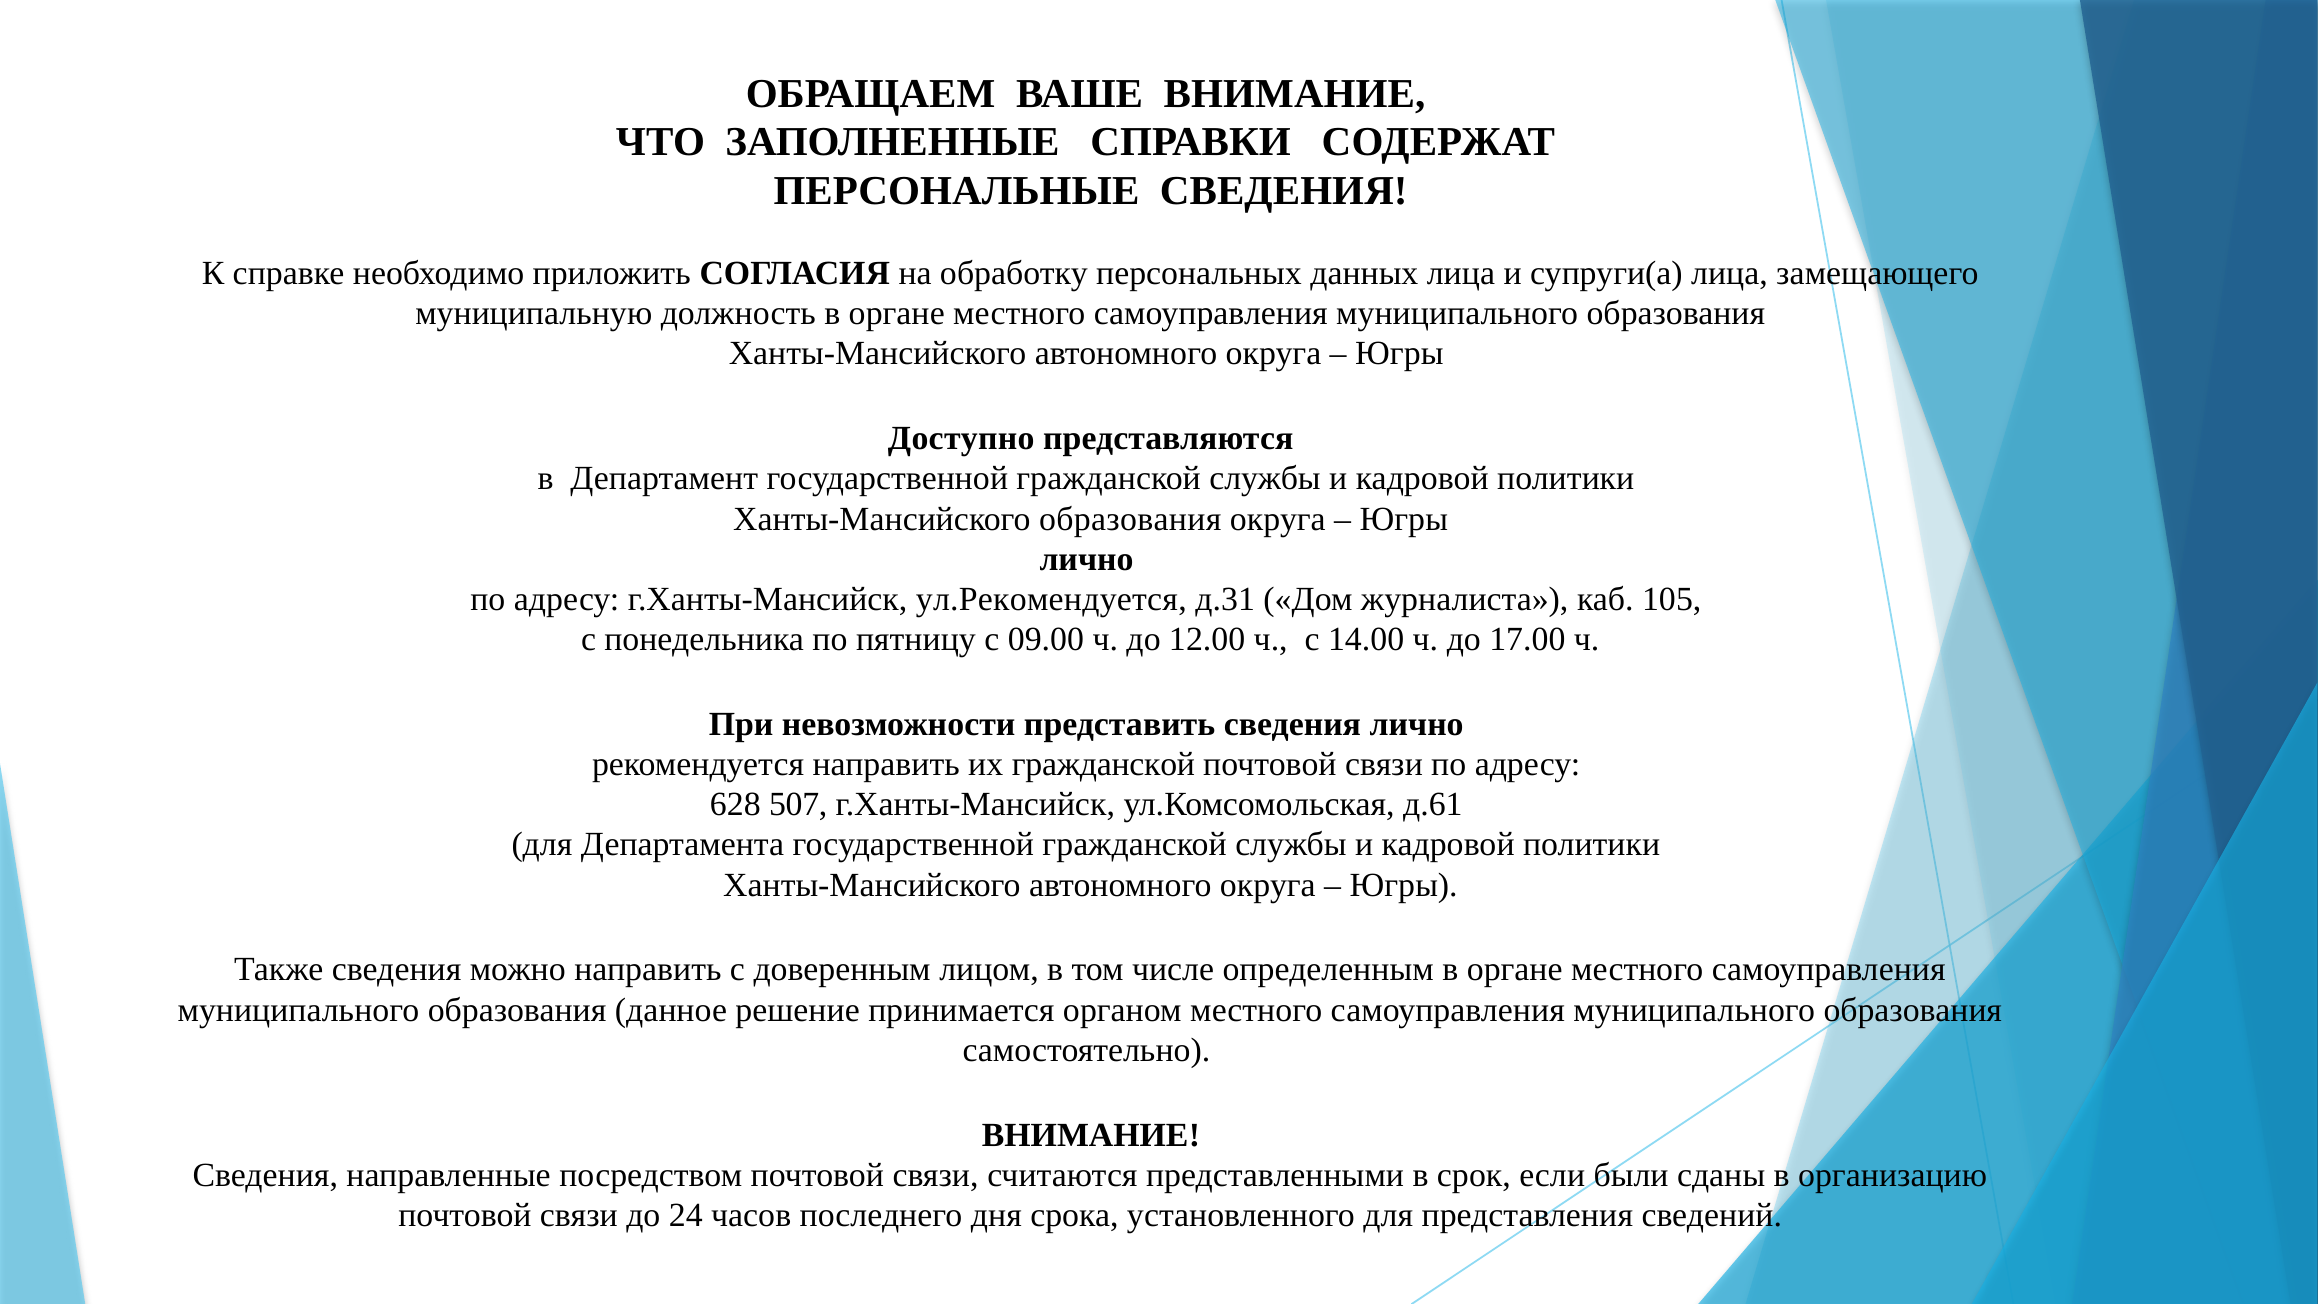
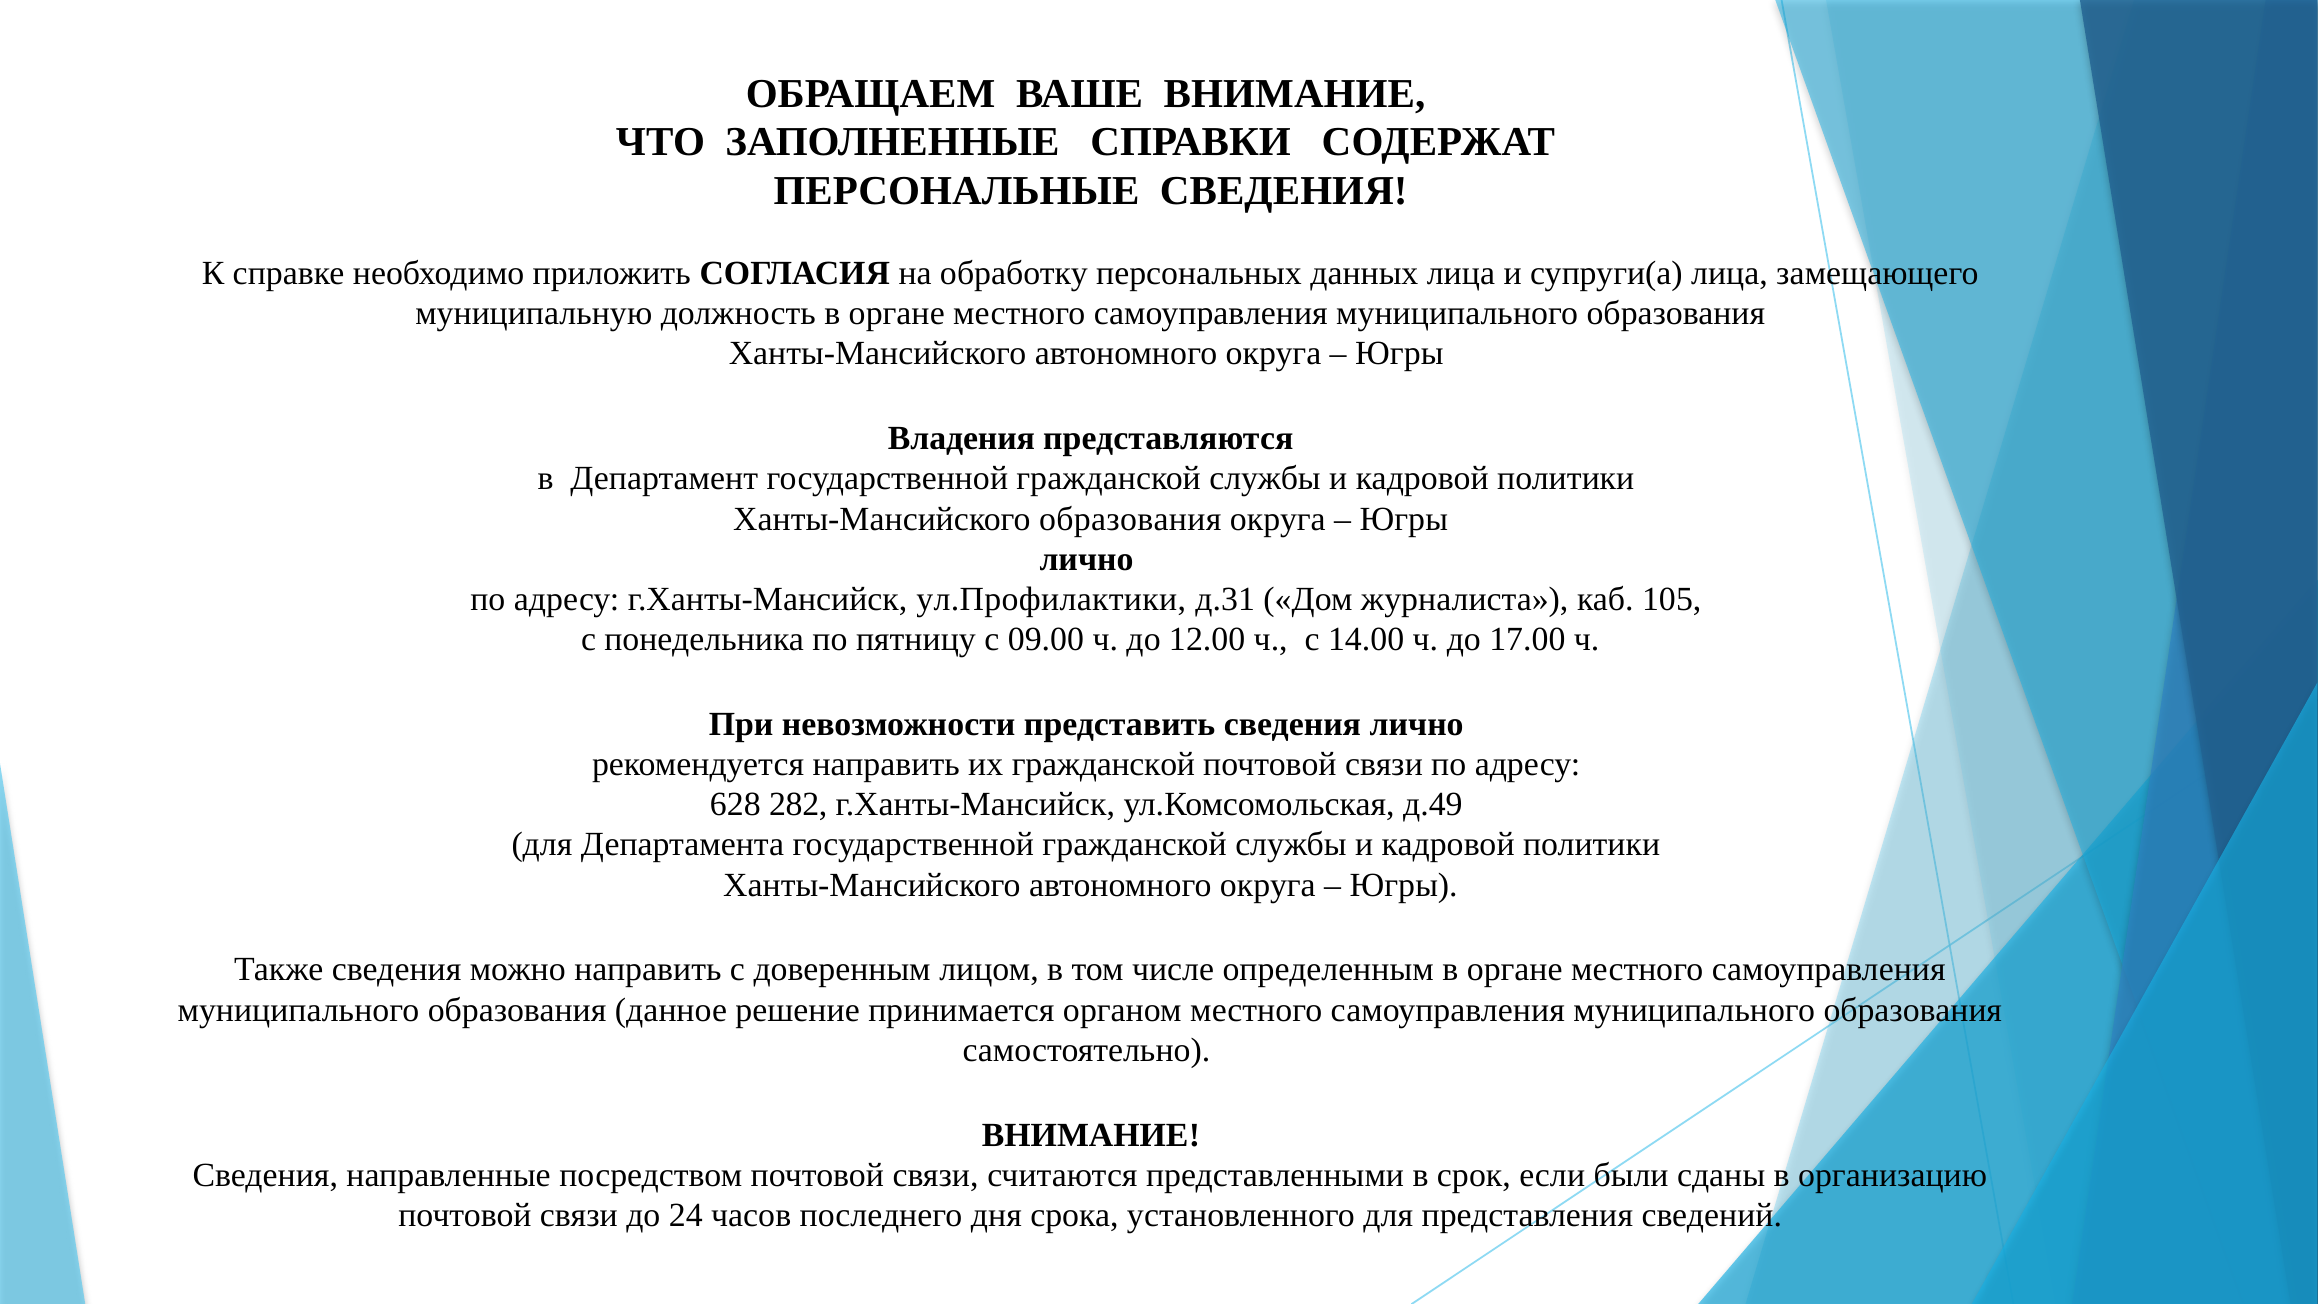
Доступно: Доступно -> Владения
ул.Рекомендуется: ул.Рекомендуется -> ул.Профилактики
507: 507 -> 282
д.61: д.61 -> д.49
